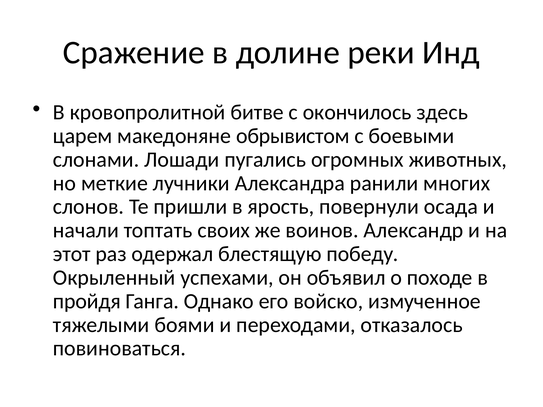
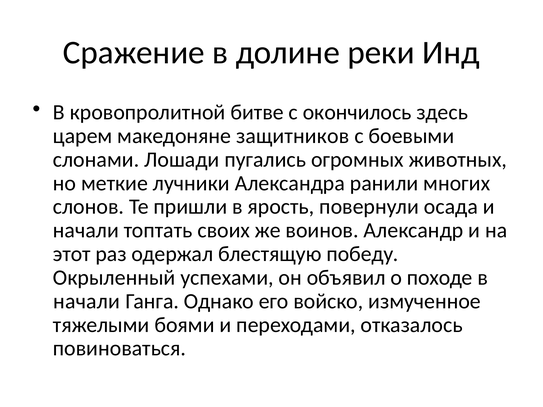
обрывистом: обрывистом -> защитников
пройдя at (87, 301): пройдя -> начали
